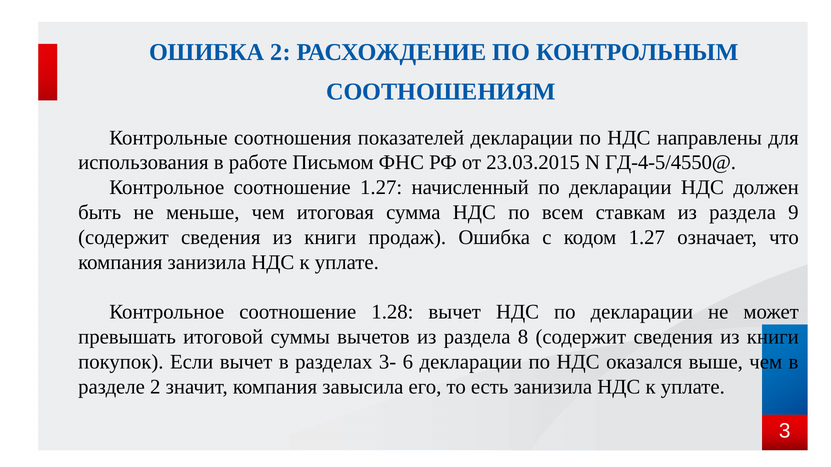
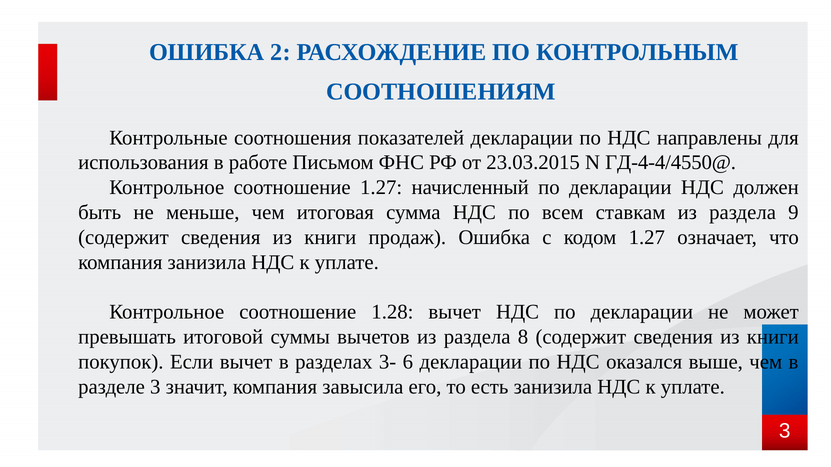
ГД-4-5/4550@: ГД-4-5/4550@ -> ГД-4-4/4550@
разделе 2: 2 -> 3
